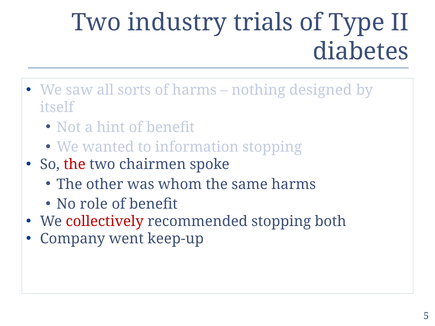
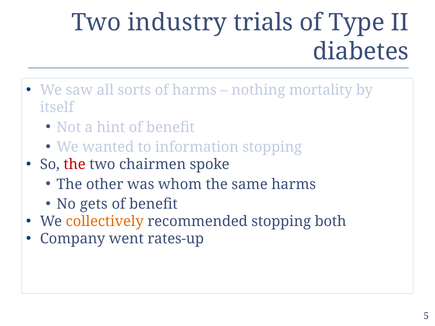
designed: designed -> mortality
role: role -> gets
collectively colour: red -> orange
keep-up: keep-up -> rates-up
